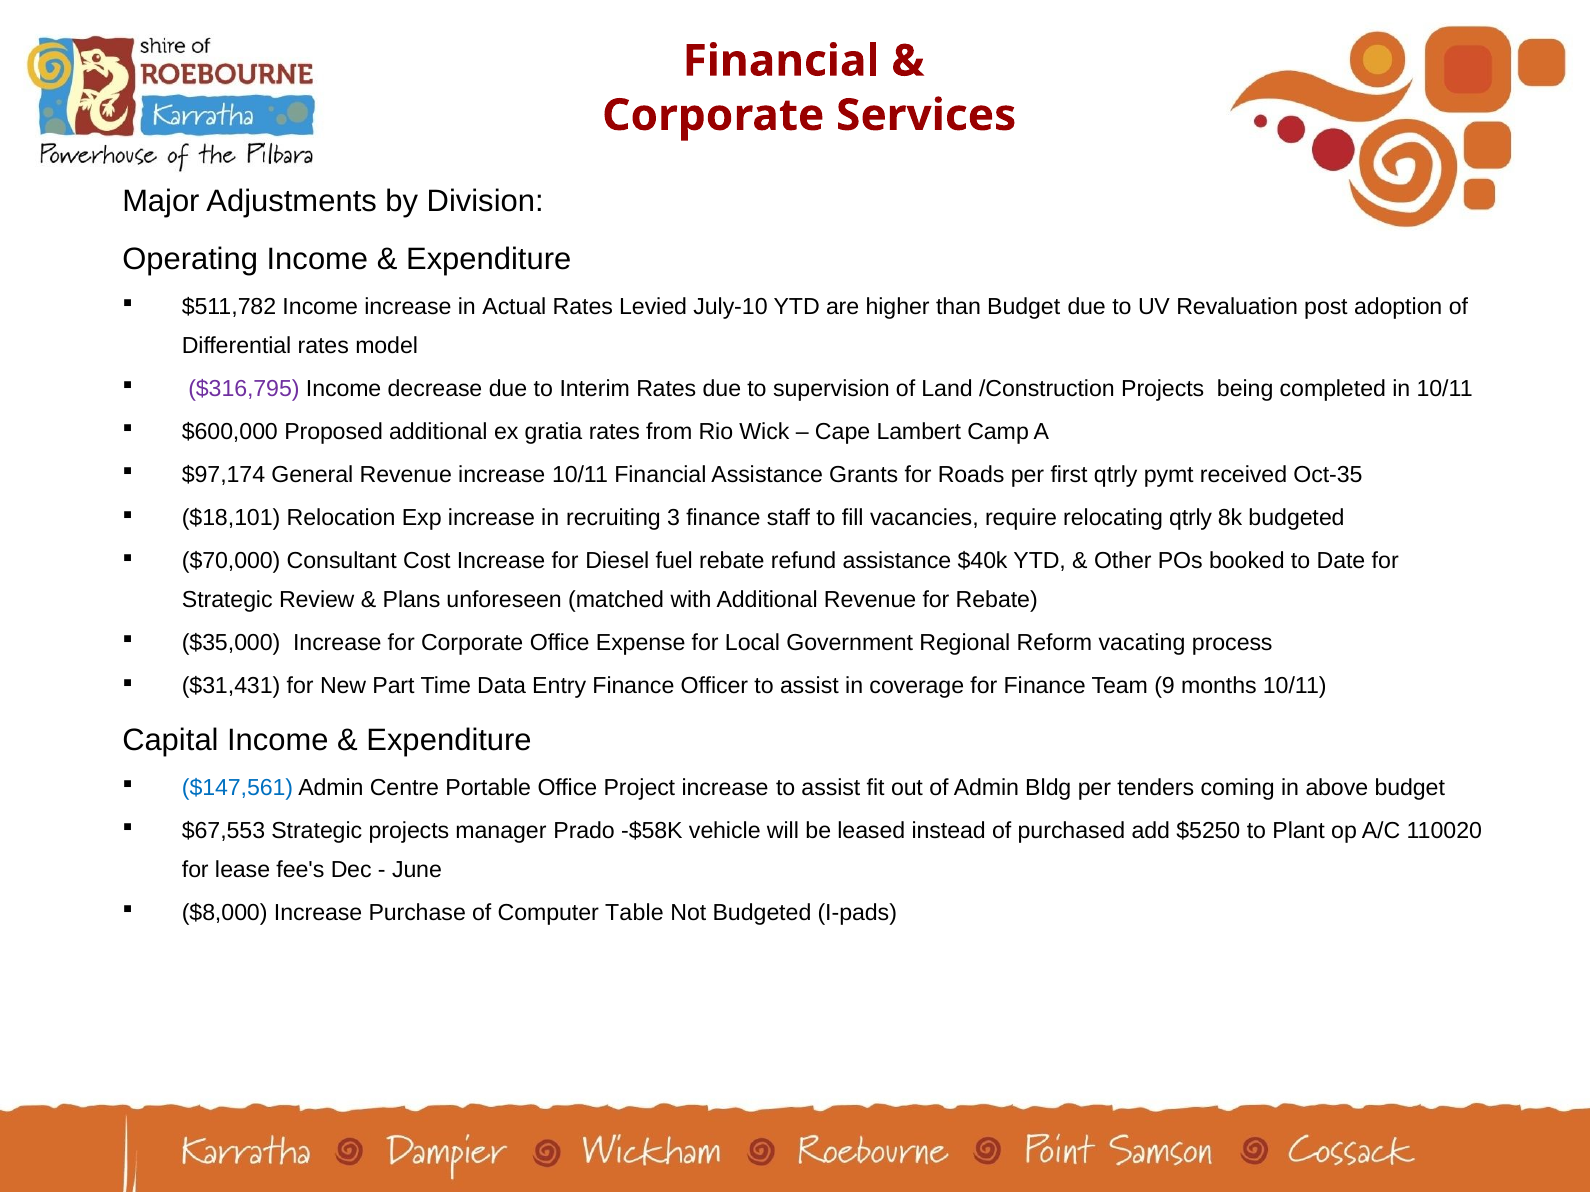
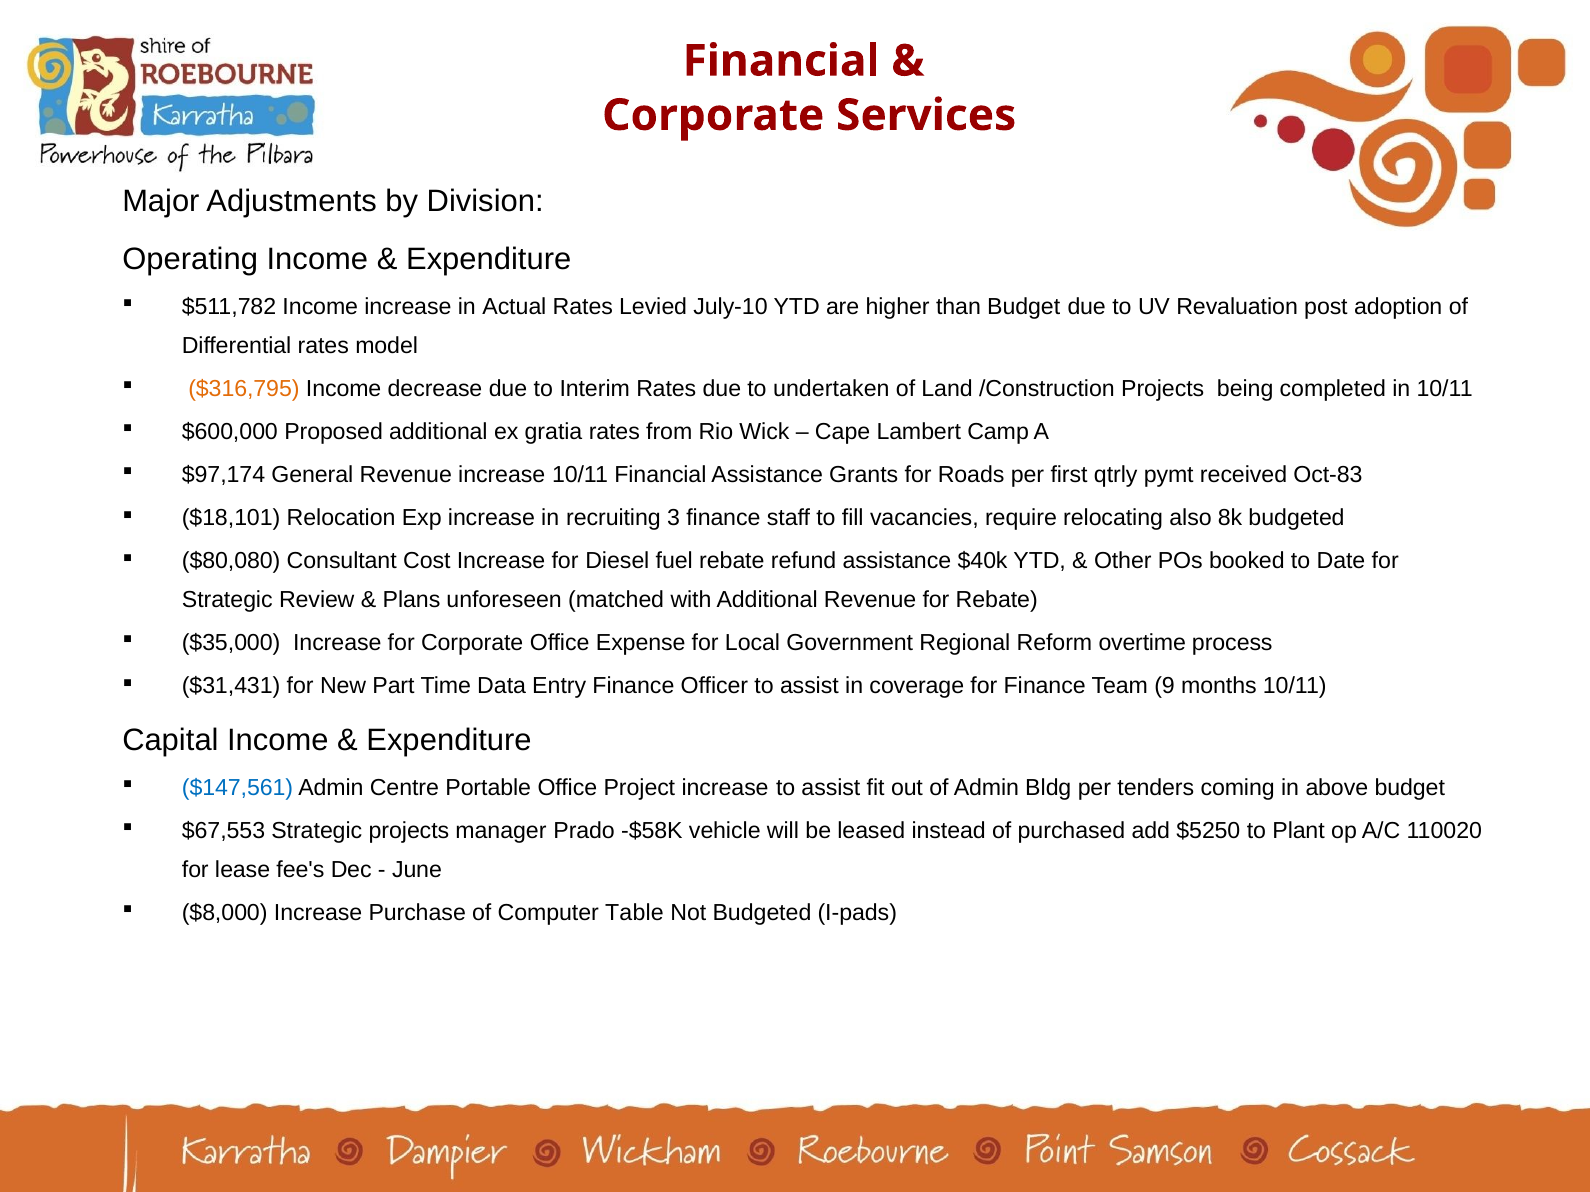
$316,795 colour: purple -> orange
supervision: supervision -> undertaken
Oct-35: Oct-35 -> Oct-83
relocating qtrly: qtrly -> also
$70,000: $70,000 -> $80,080
vacating: vacating -> overtime
